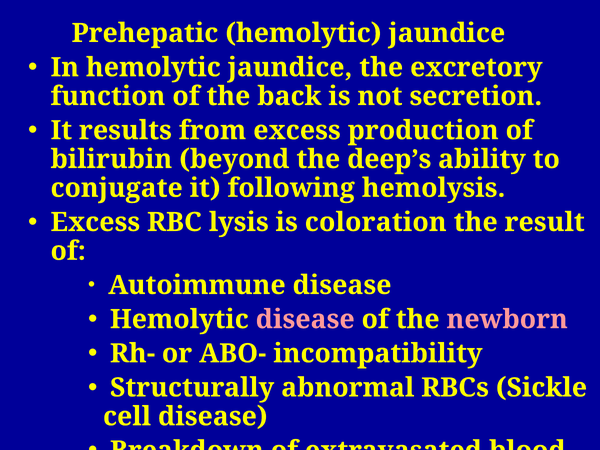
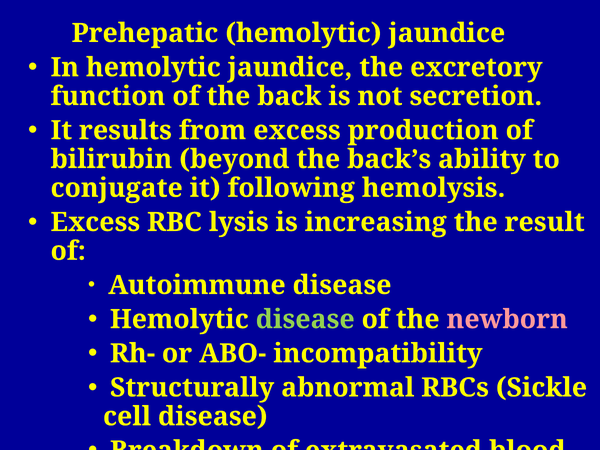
deep’s: deep’s -> back’s
coloration: coloration -> increasing
disease at (305, 319) colour: pink -> light green
